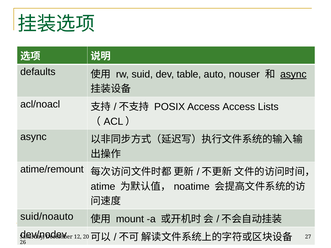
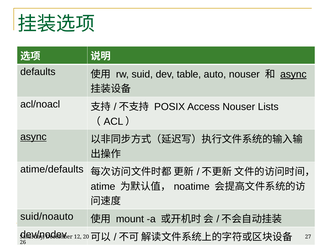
Access Access: Access -> Nouser
async at (33, 137) underline: none -> present
atime/remount: atime/remount -> atime/defaults
